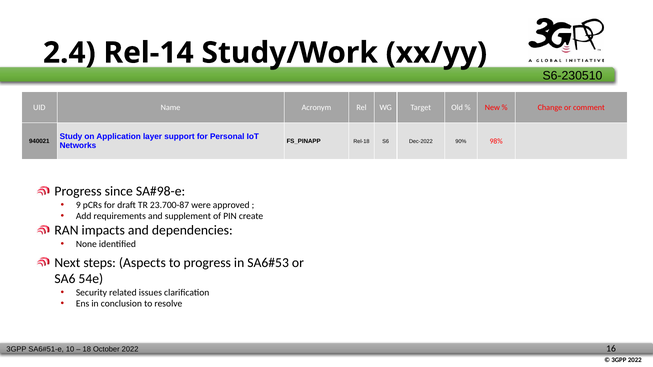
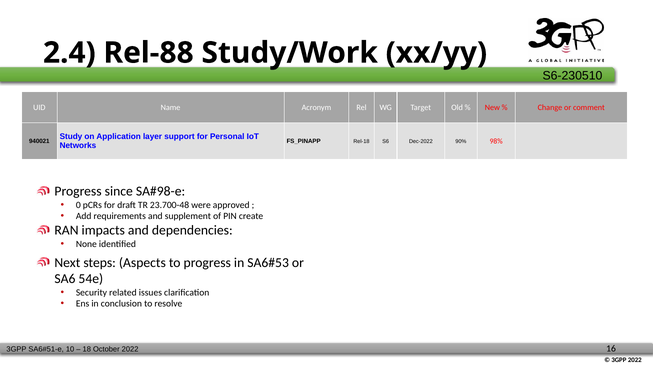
Rel-14: Rel-14 -> Rel-88
9: 9 -> 0
23.700-87: 23.700-87 -> 23.700-48
